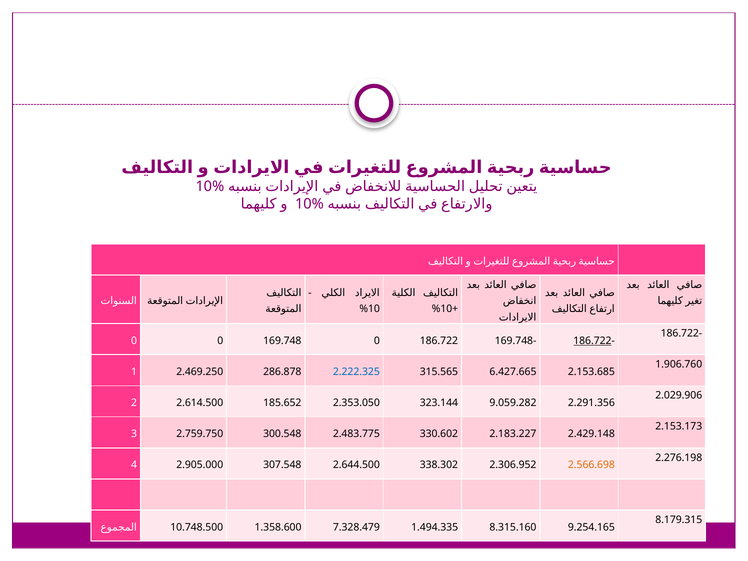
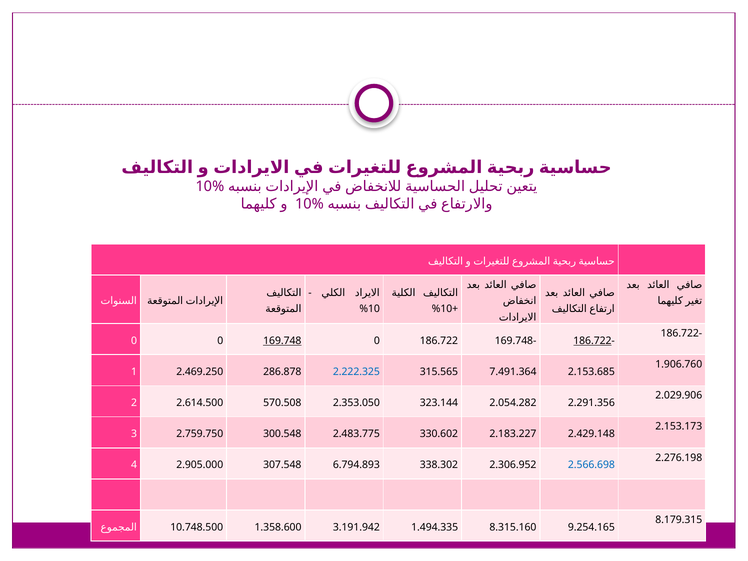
169.748 at (282, 341) underline: none -> present
6.427.665: 6.427.665 -> 7.491.364
185.652: 185.652 -> 570.508
9.059.282: 9.059.282 -> 2.054.282
2.644.500: 2.644.500 -> 6.794.893
2.566.698 colour: orange -> blue
7.328.479: 7.328.479 -> 3.191.942
